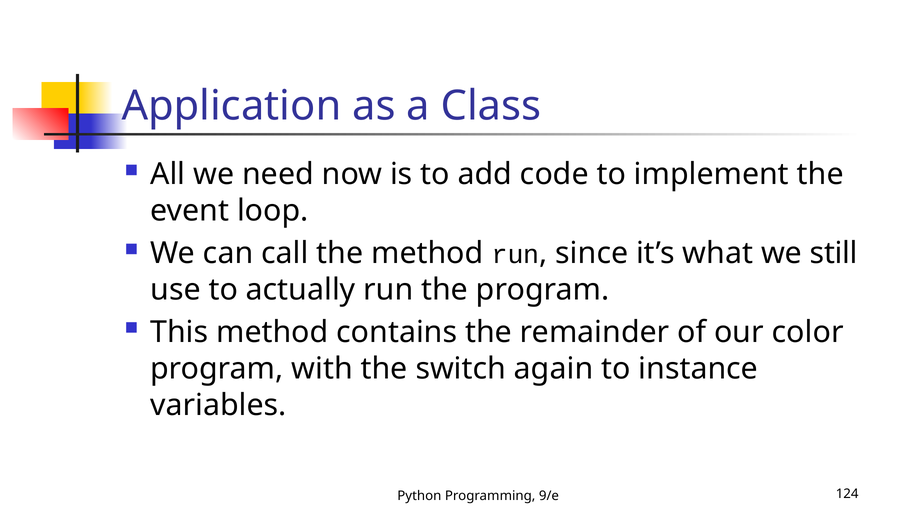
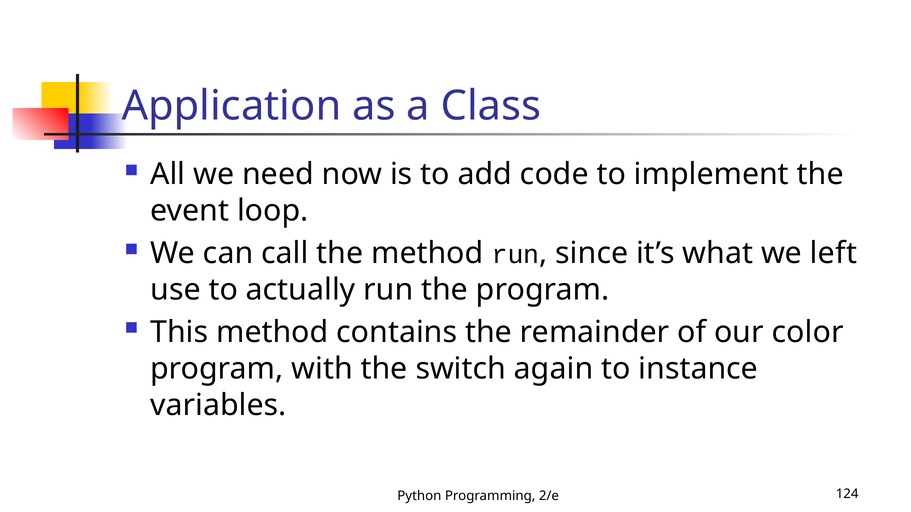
still: still -> left
9/e: 9/e -> 2/e
